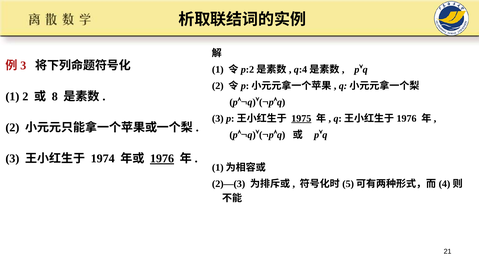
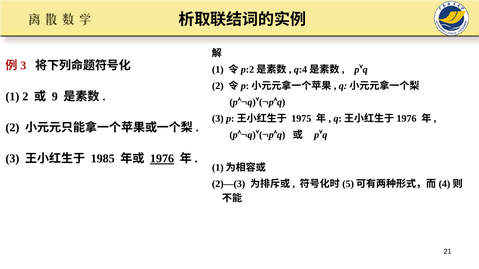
8: 8 -> 9
1975 underline: present -> none
1974: 1974 -> 1985
